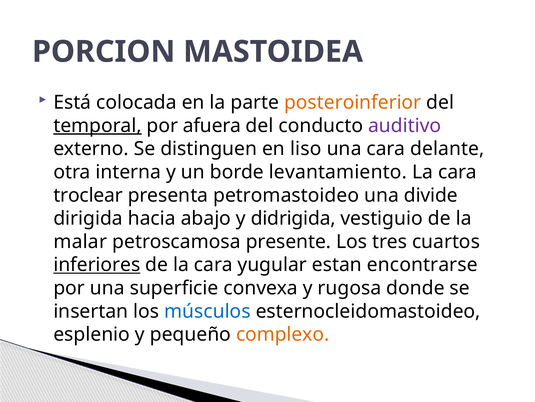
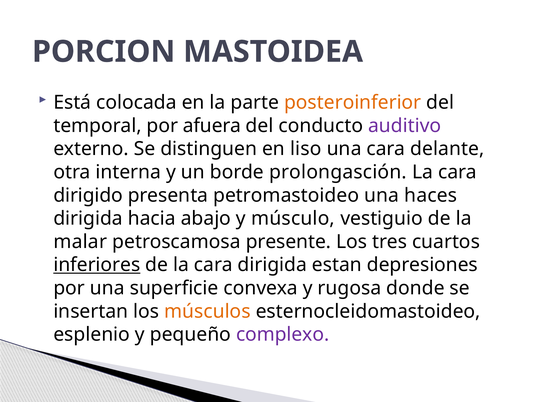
temporal underline: present -> none
levantamiento: levantamiento -> prolongasción
troclear: troclear -> dirigido
divide: divide -> haces
didrigida: didrigida -> músculo
cara yugular: yugular -> dirigida
encontrarse: encontrarse -> depresiones
músculos colour: blue -> orange
complexo colour: orange -> purple
